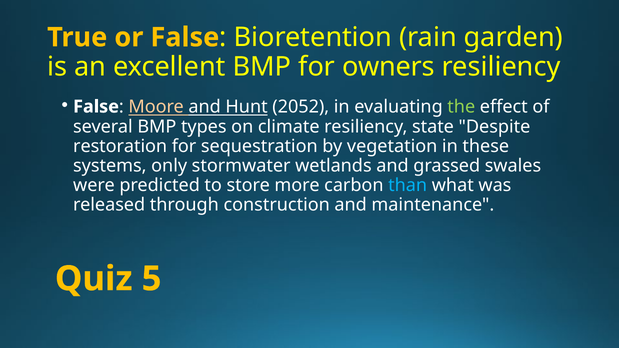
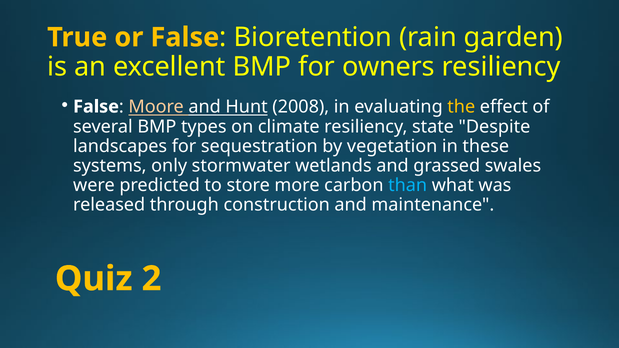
2052: 2052 -> 2008
the colour: light green -> yellow
restoration: restoration -> landscapes
5: 5 -> 2
